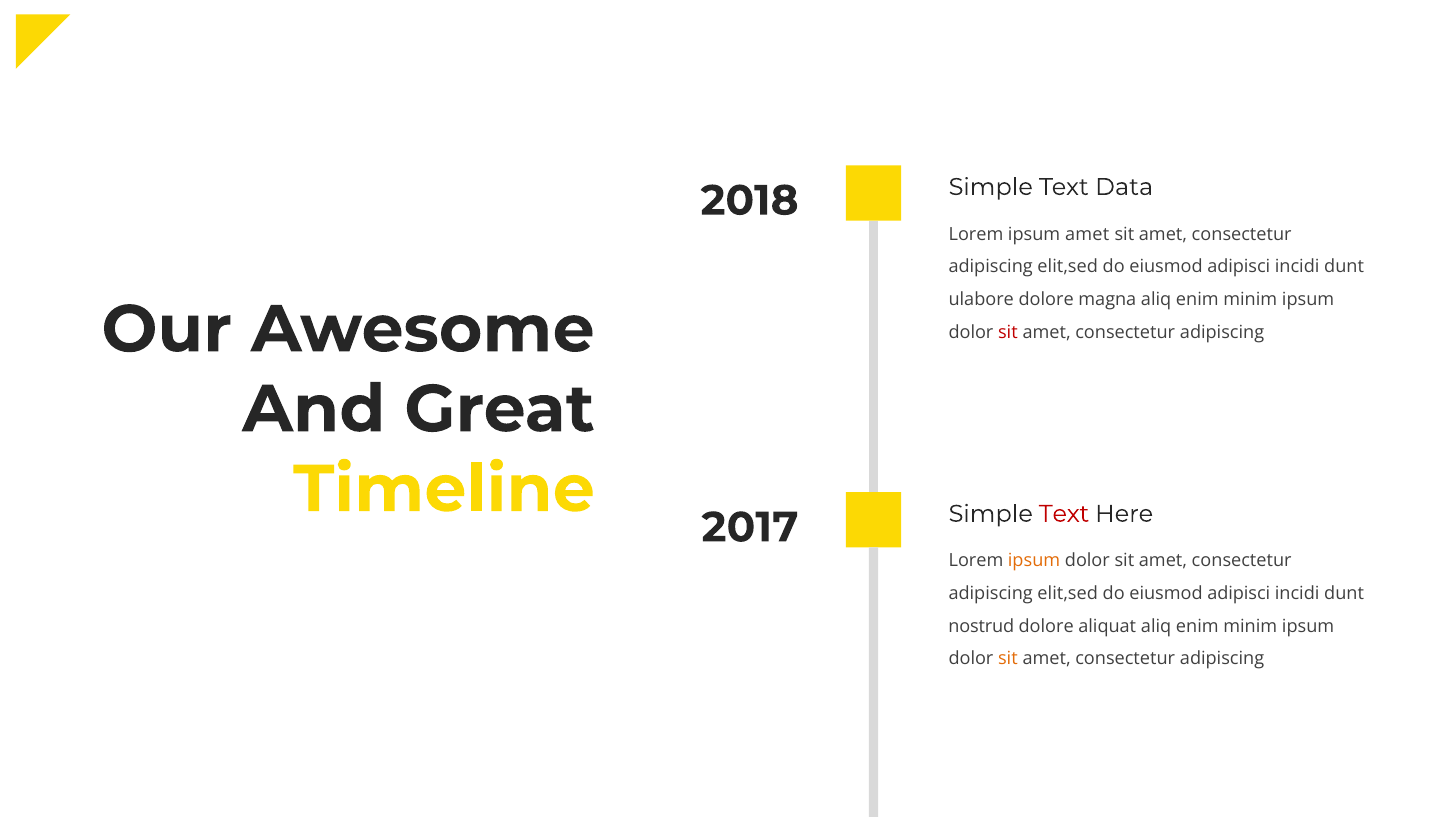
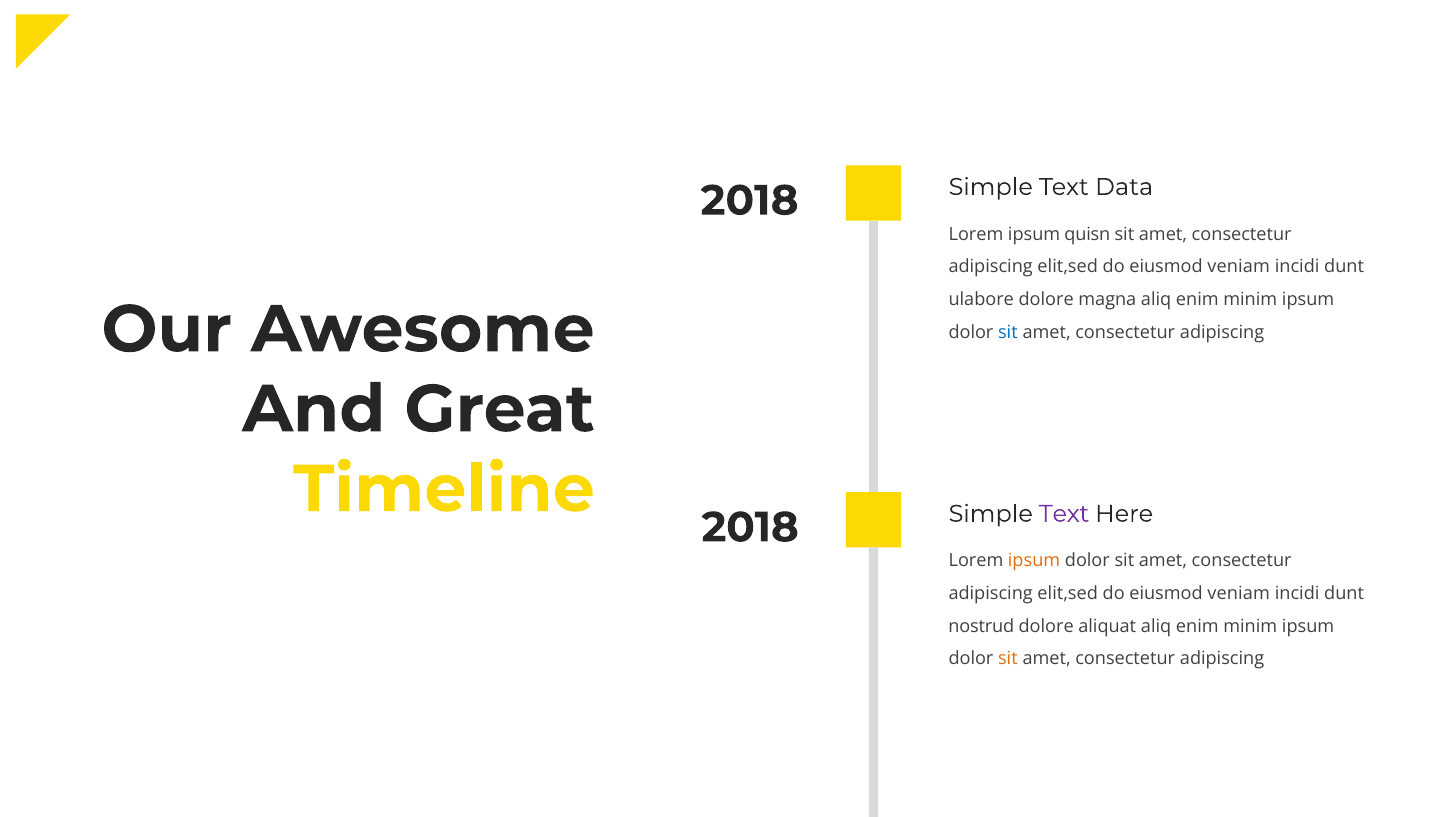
ipsum amet: amet -> quisn
adipisci at (1239, 267): adipisci -> veniam
sit at (1008, 332) colour: red -> blue
2017 at (750, 528): 2017 -> 2018
Text at (1064, 514) colour: red -> purple
adipisci at (1239, 594): adipisci -> veniam
